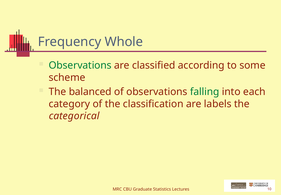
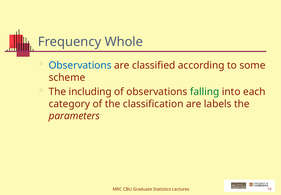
Observations at (80, 65) colour: green -> blue
balanced: balanced -> including
categorical: categorical -> parameters
